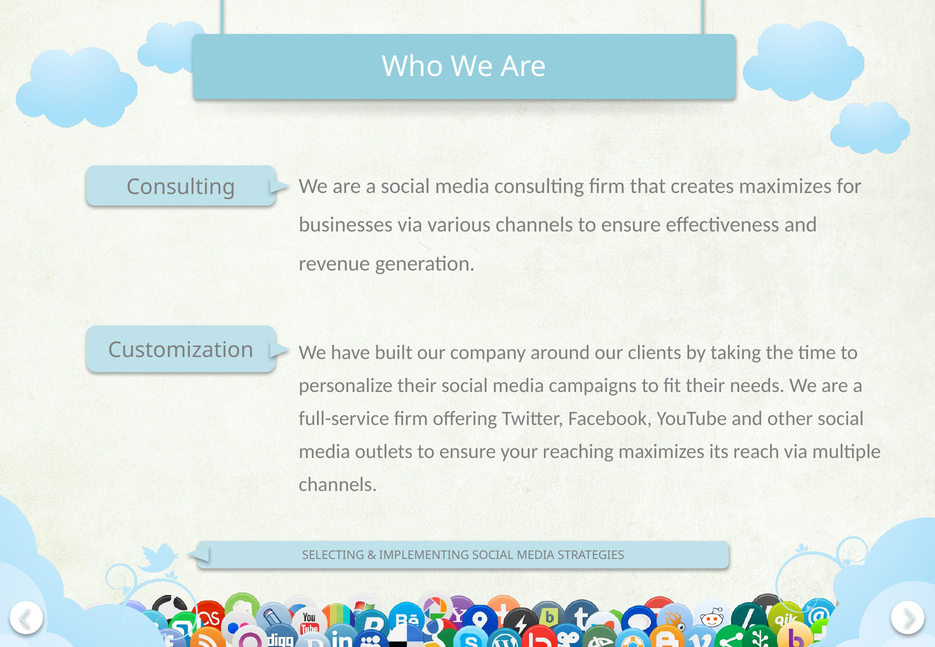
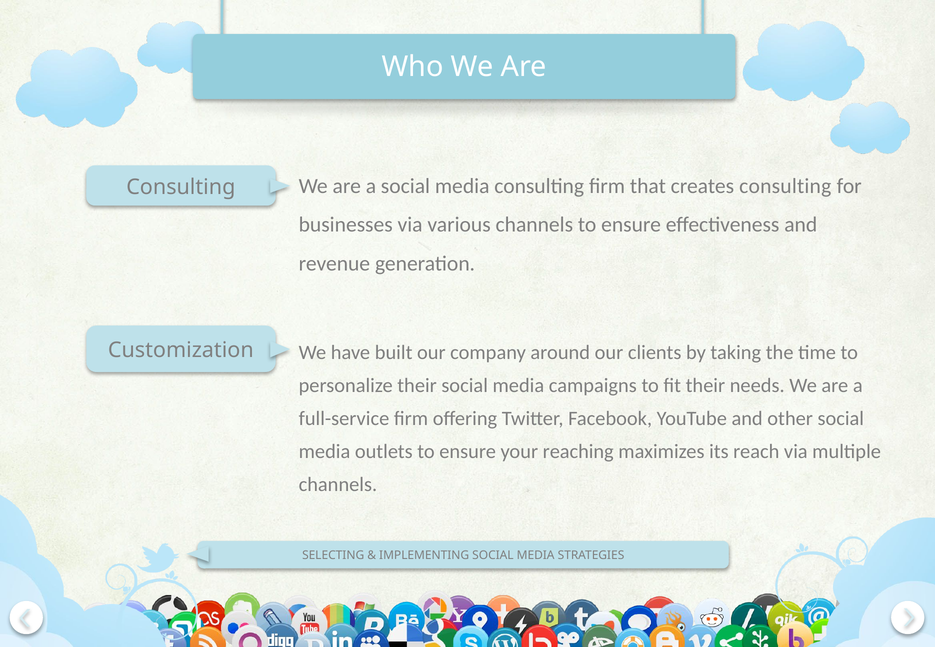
creates maximizes: maximizes -> consulting
